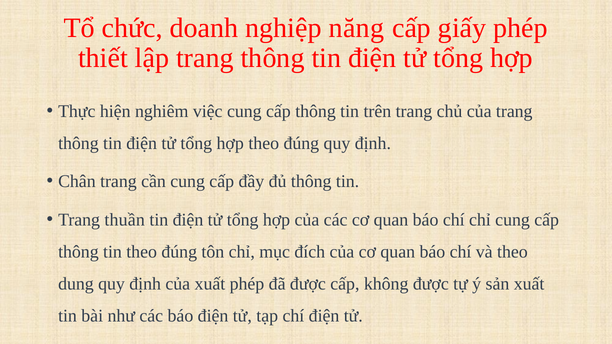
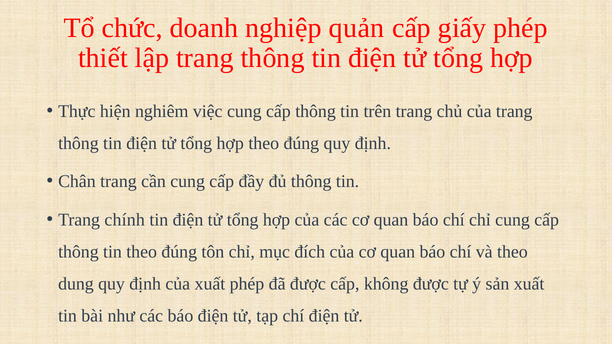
năng: năng -> quản
thuần: thuần -> chính
